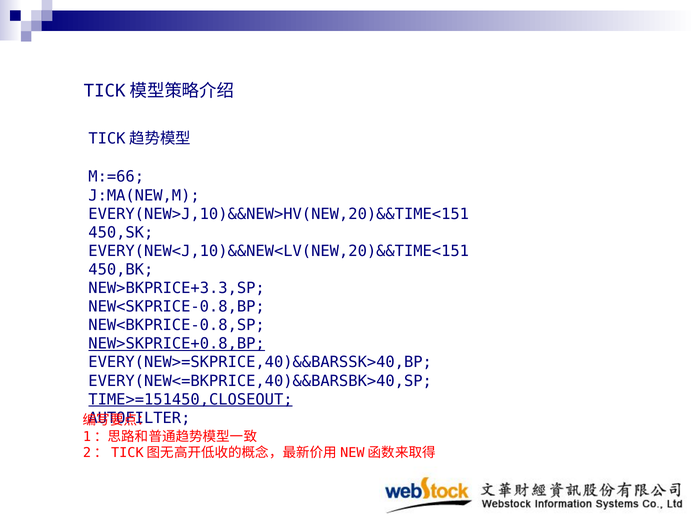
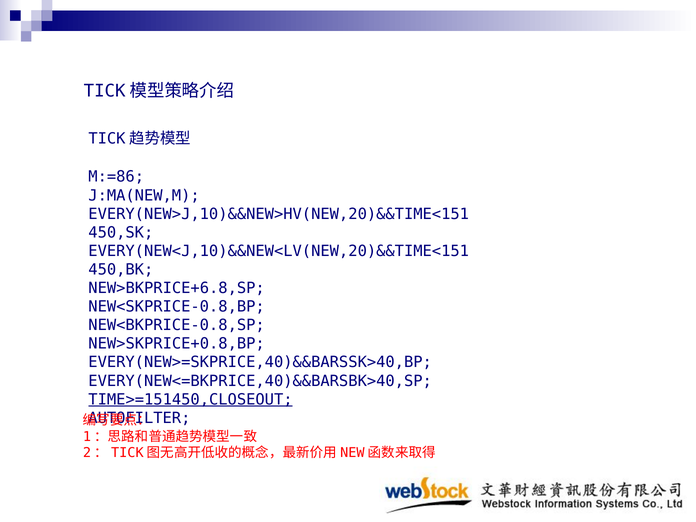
M:=66: M:=66 -> M:=86
NEW>BKPRICE+3.3,SP: NEW>BKPRICE+3.3,SP -> NEW>BKPRICE+6.8,SP
NEW>SKPRICE+0.8,BP underline: present -> none
